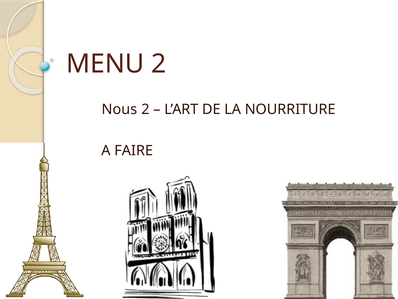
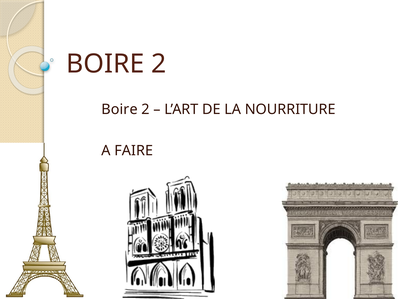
MENU at (105, 64): MENU -> BOIRE
Nous at (119, 109): Nous -> Boire
